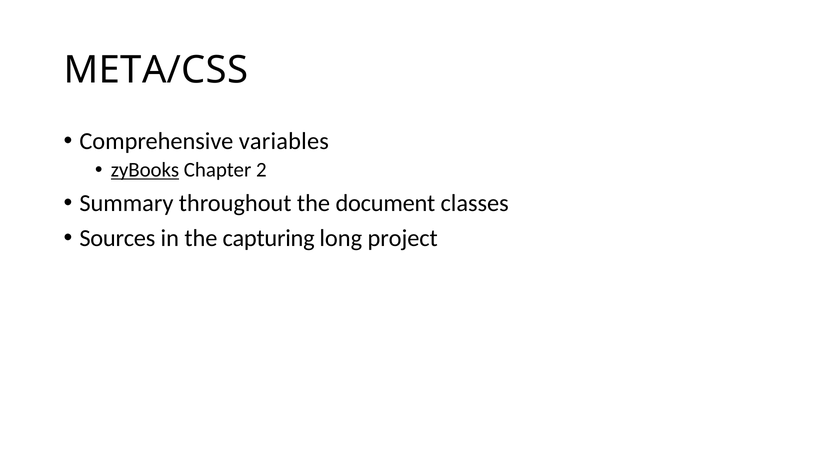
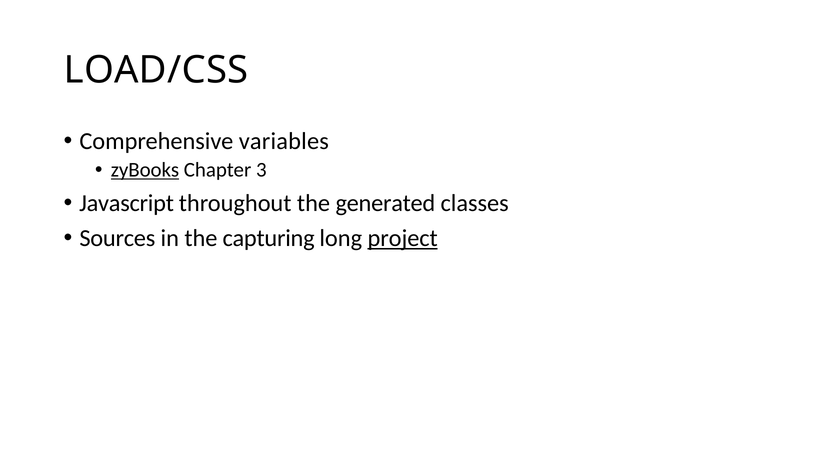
META/CSS: META/CSS -> LOAD/CSS
2: 2 -> 3
Summary: Summary -> Javascript
document: document -> generated
project underline: none -> present
